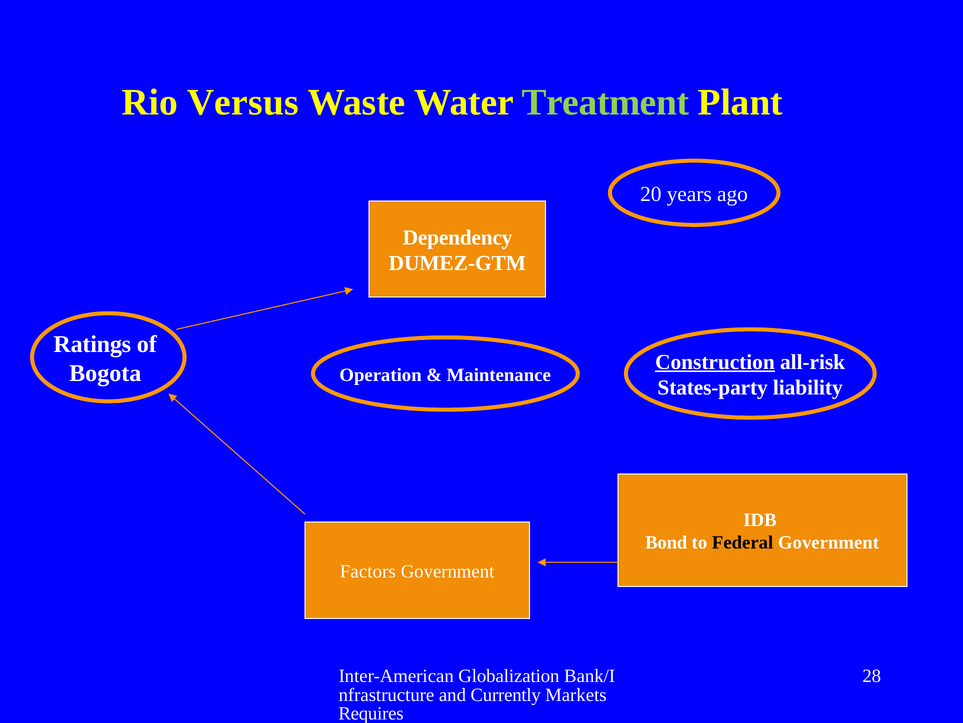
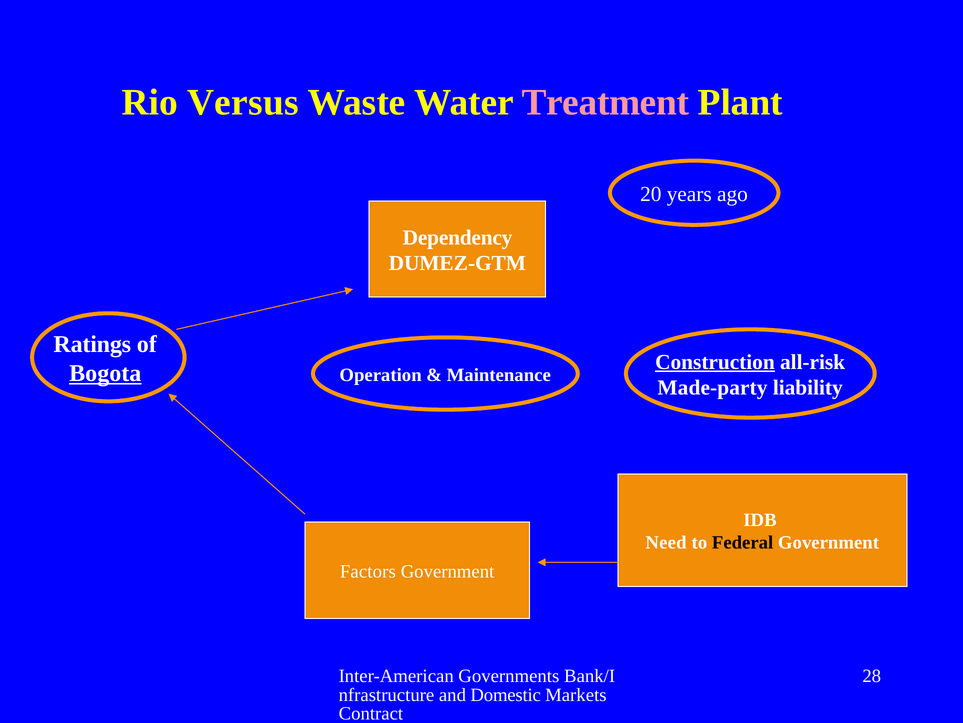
Treatment colour: light green -> pink
Bogota underline: none -> present
States-party: States-party -> Made-party
Bond: Bond -> Need
Globalization: Globalization -> Governments
Currently: Currently -> Domestic
Requires: Requires -> Contract
